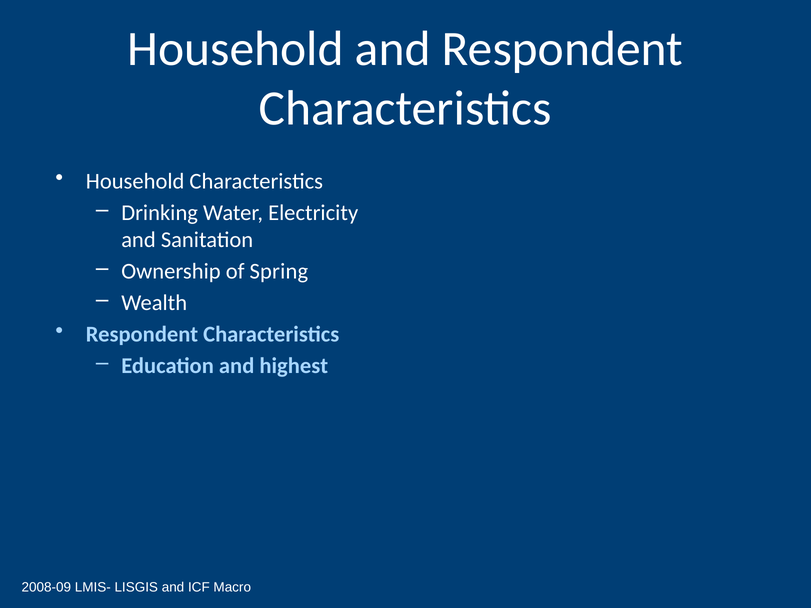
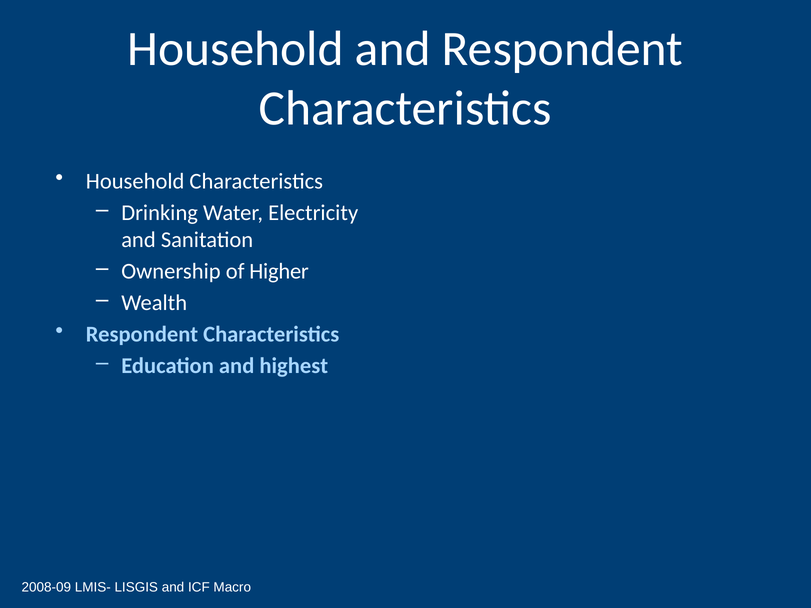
Spring: Spring -> Higher
